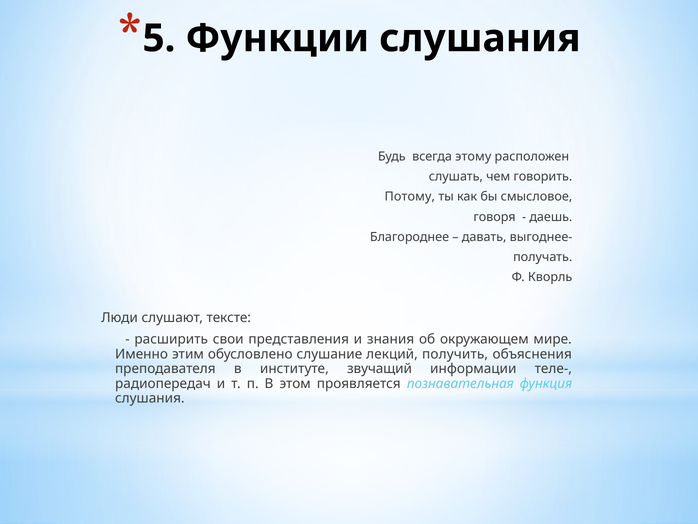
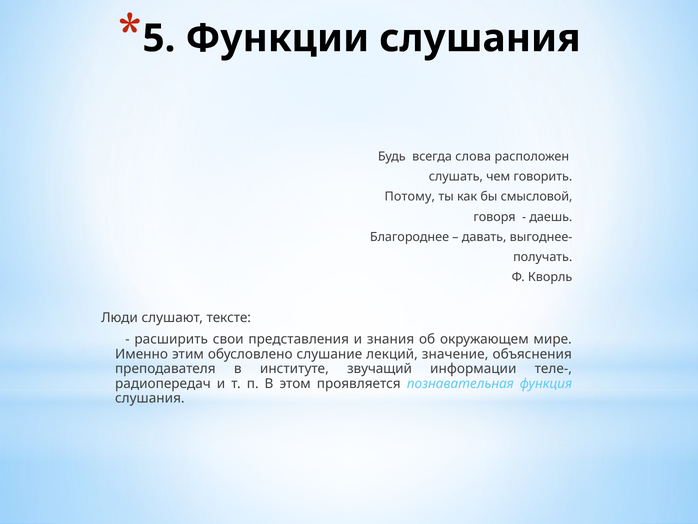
этому: этому -> слова
смысловое: смысловое -> смысловой
получить: получить -> значение
